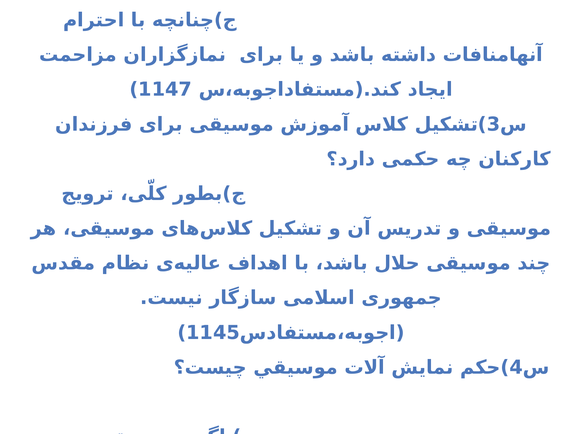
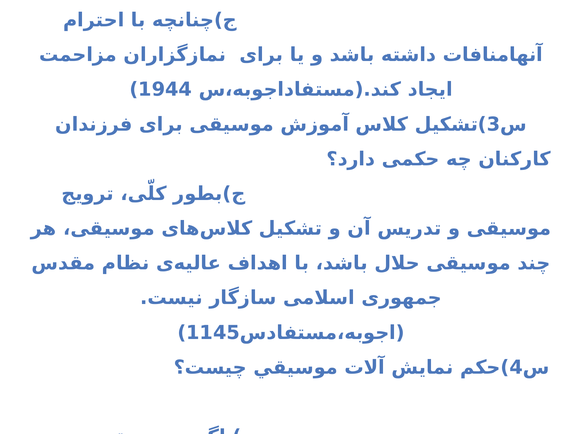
1147: 1147 -> 1944
